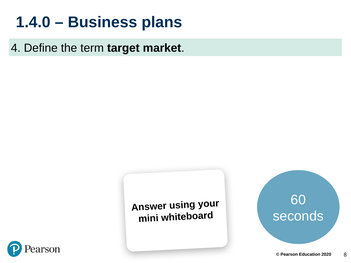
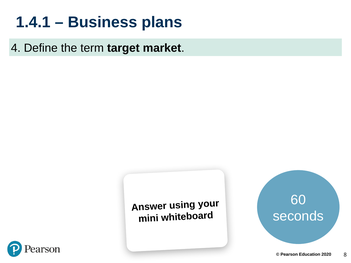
1.4.0: 1.4.0 -> 1.4.1
